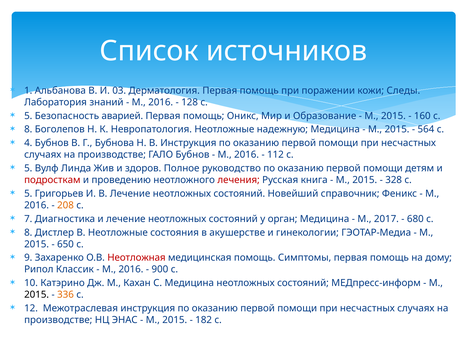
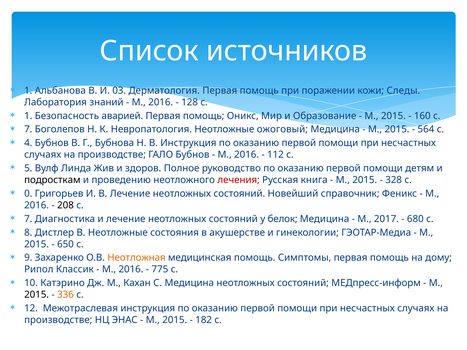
5 at (28, 116): 5 -> 1
8 at (28, 129): 8 -> 7
надежную: надежную -> ожоговый
подросткам colour: red -> black
5 at (28, 194): 5 -> 0
208 colour: orange -> black
орган: орган -> белок
Неотложная colour: red -> orange
900: 900 -> 775
